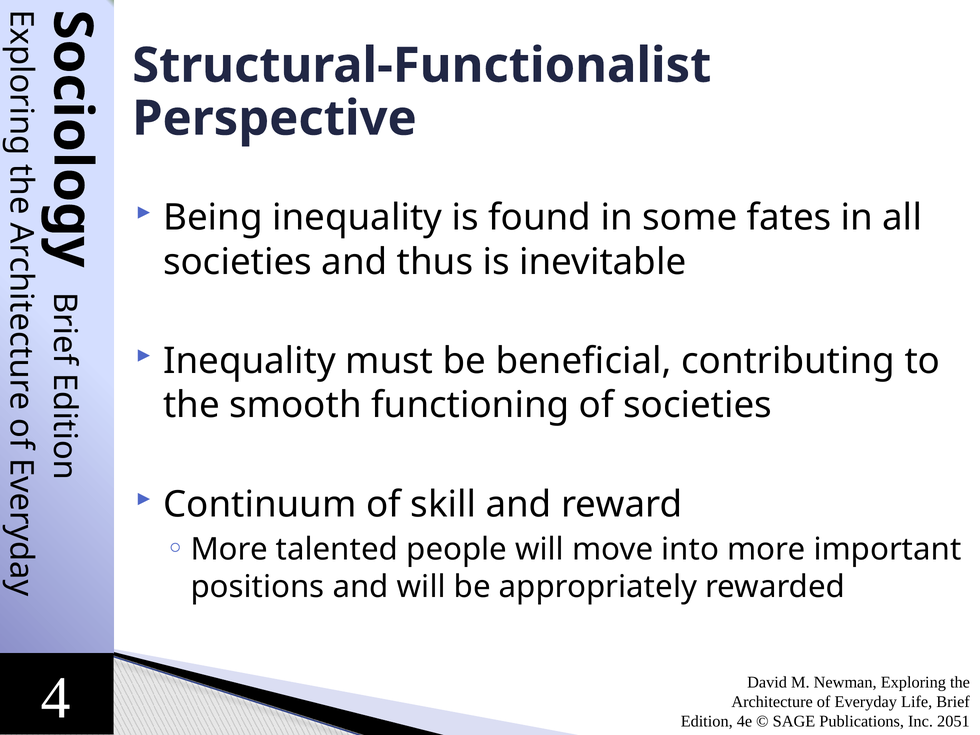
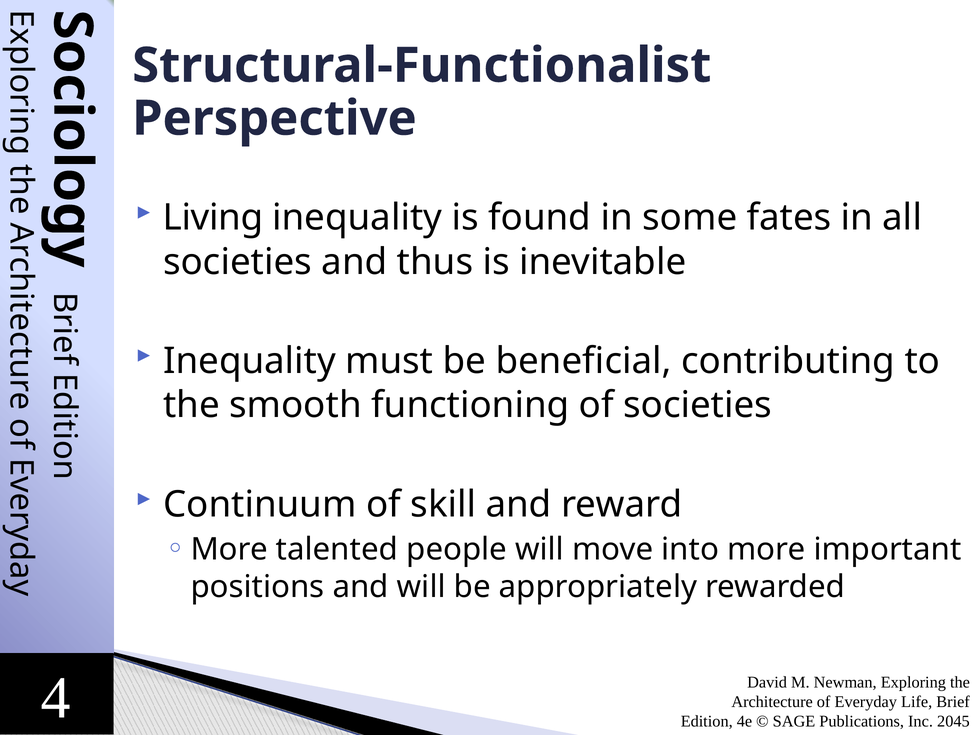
Being: Being -> Living
2051: 2051 -> 2045
